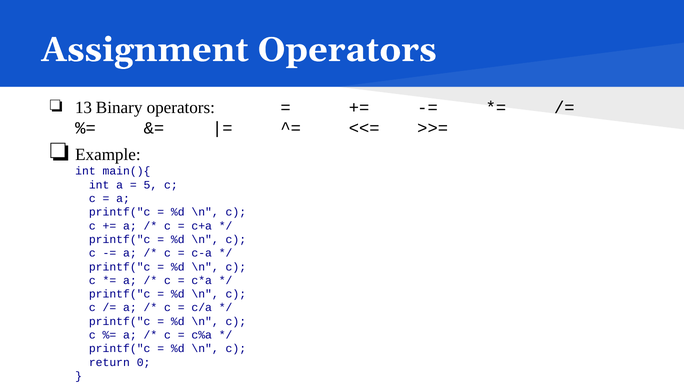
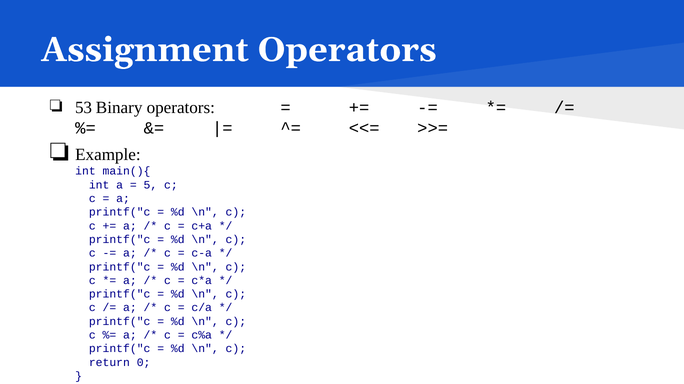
13: 13 -> 53
